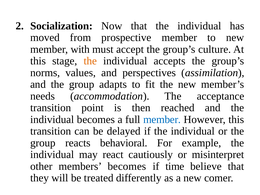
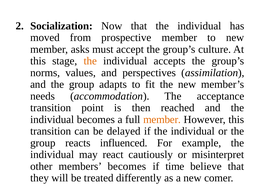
with: with -> asks
member at (162, 119) colour: blue -> orange
behavioral: behavioral -> influenced
